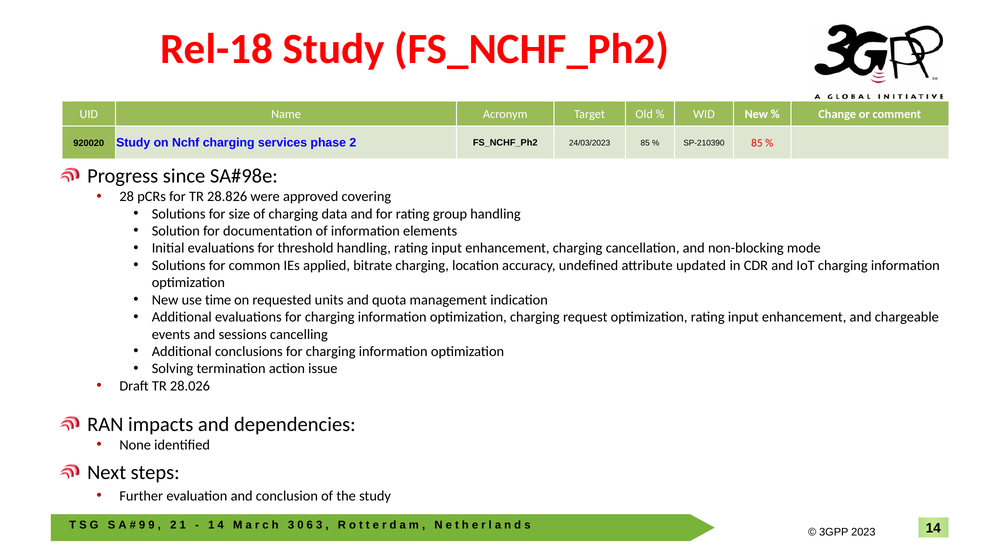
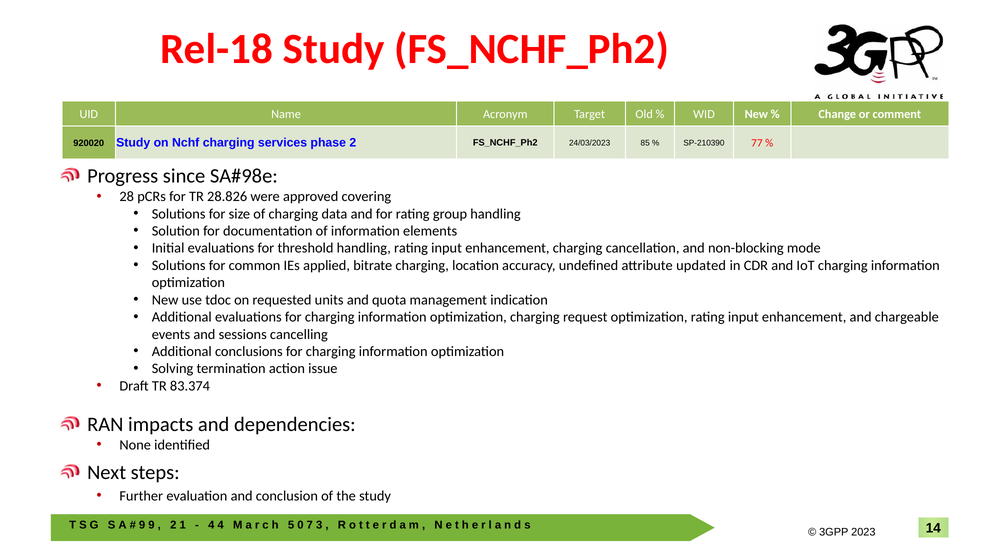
SP-210390 85: 85 -> 77
time: time -> tdoc
28.026: 28.026 -> 83.374
1 at (211, 526): 1 -> 4
3 at (291, 526): 3 -> 5
6: 6 -> 7
